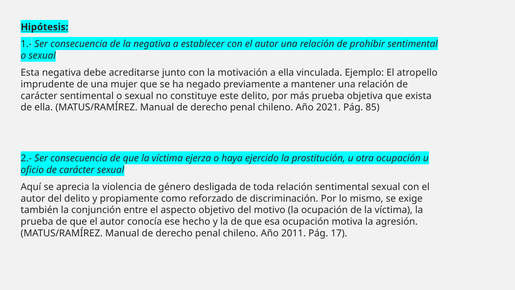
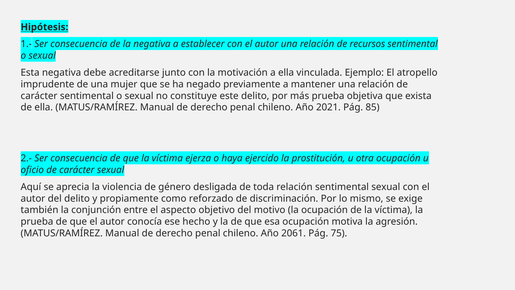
prohibir: prohibir -> recursos
2011: 2011 -> 2061
17: 17 -> 75
